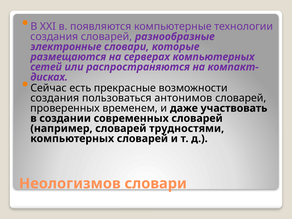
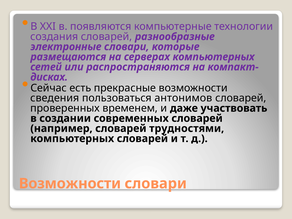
создания at (55, 98): создания -> сведения
Неологизмов at (70, 184): Неологизмов -> Возможности
